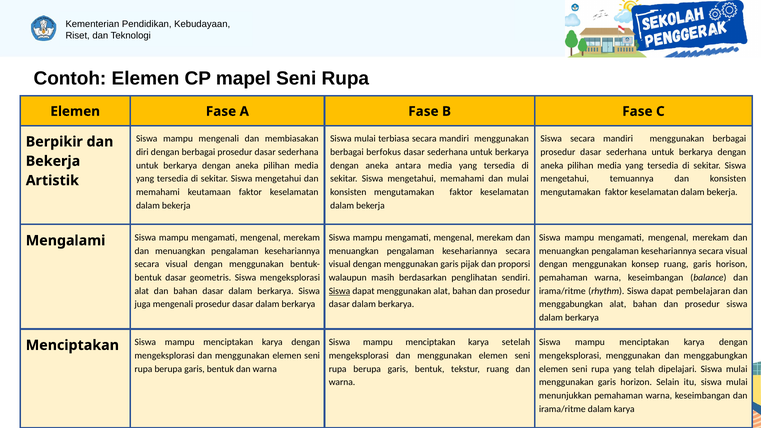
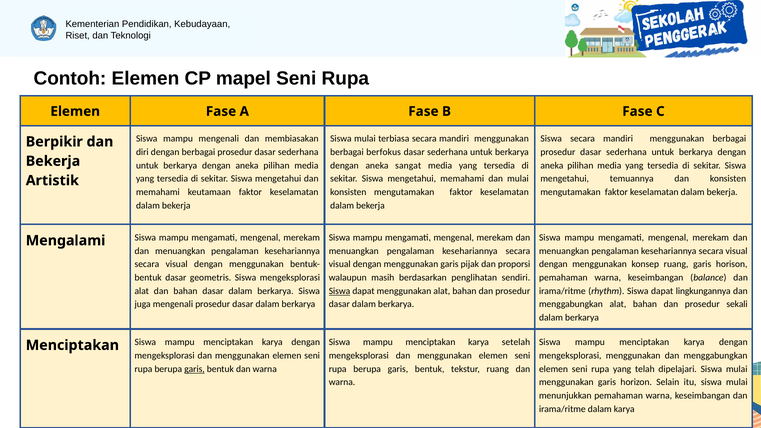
antara: antara -> sangat
pembelajaran: pembelajaran -> lingkungannya
prosedur siswa: siswa -> sekali
garis at (194, 369) underline: none -> present
